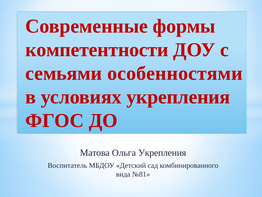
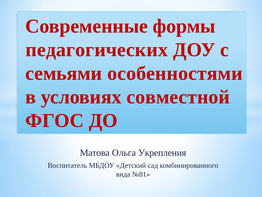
компетентности: компетентности -> педагогических
условиях укрепления: укрепления -> совместной
